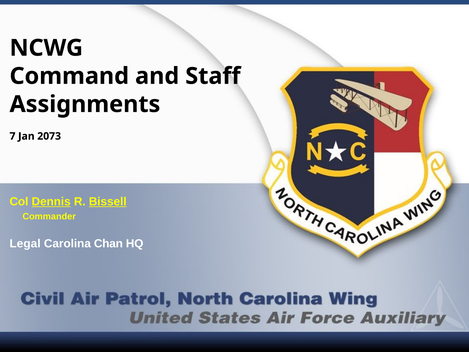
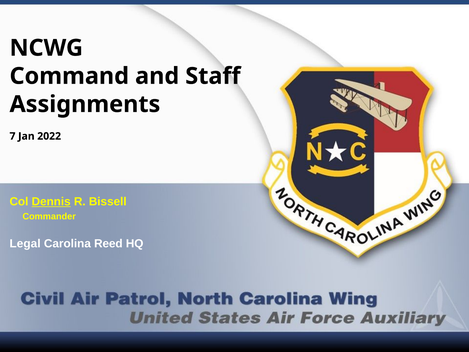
2073: 2073 -> 2022
Bissell underline: present -> none
Chan: Chan -> Reed
